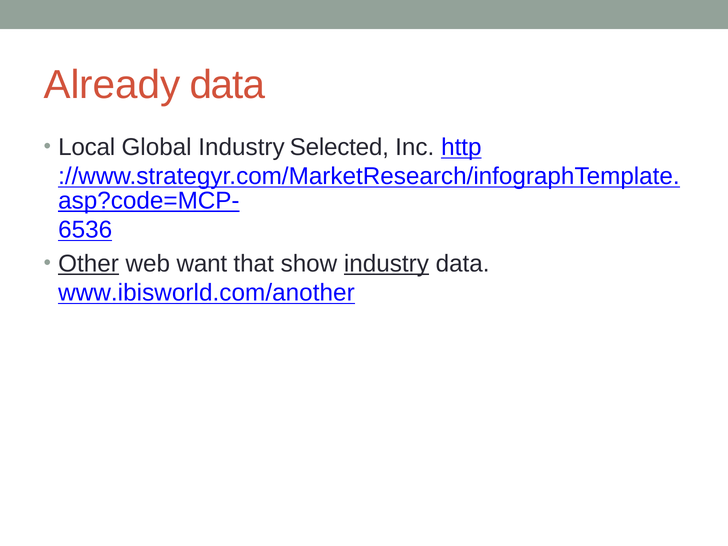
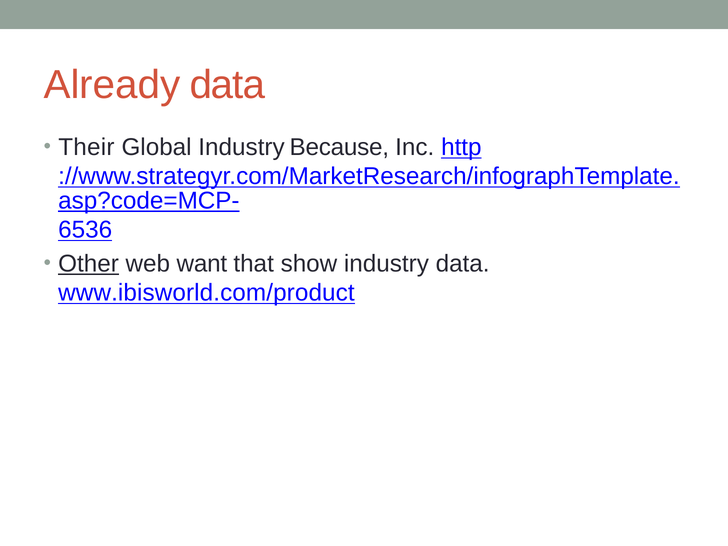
Local: Local -> Their
Selected: Selected -> Because
industry at (386, 264) underline: present -> none
www.ibisworld.com/another: www.ibisworld.com/another -> www.ibisworld.com/product
